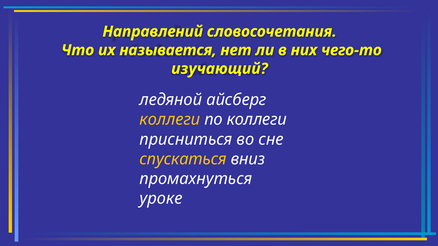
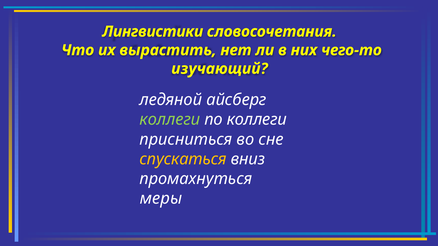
Направлений: Направлений -> Лингвистики
называется: называется -> вырастить
коллеги at (170, 120) colour: yellow -> light green
уроке: уроке -> меры
